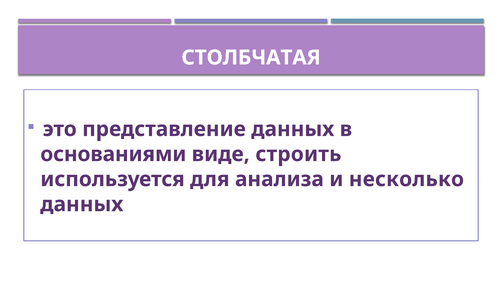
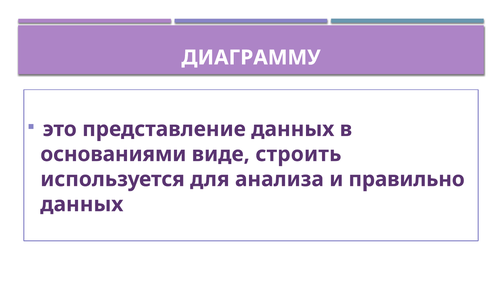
СТОЛБЧАТАЯ: СТОЛБЧАТАЯ -> ДИАГРАММУ
несколько: несколько -> правильно
